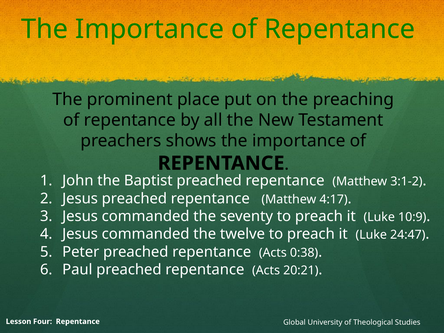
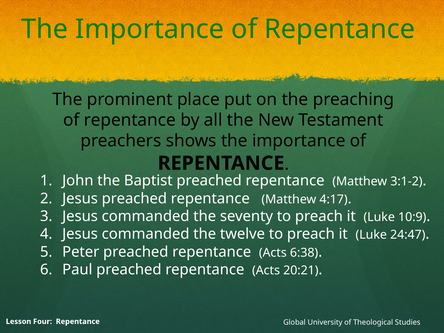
0:38: 0:38 -> 6:38
